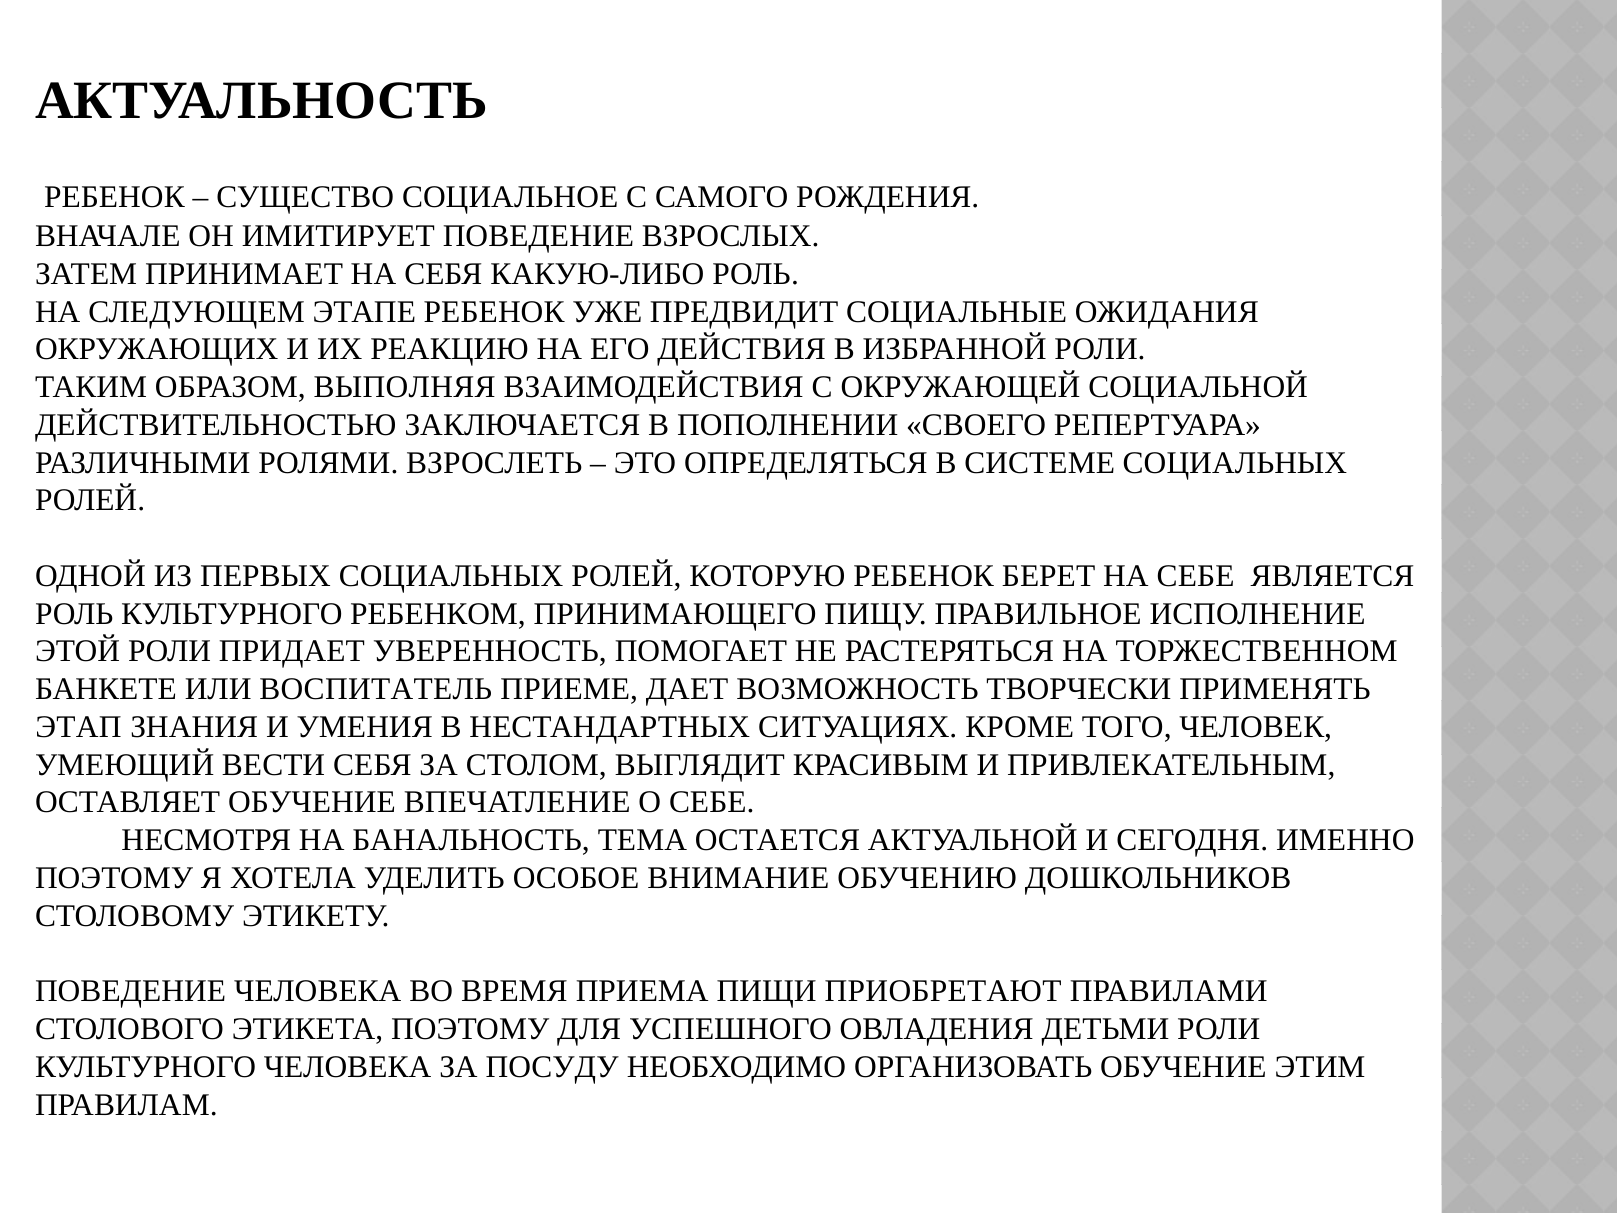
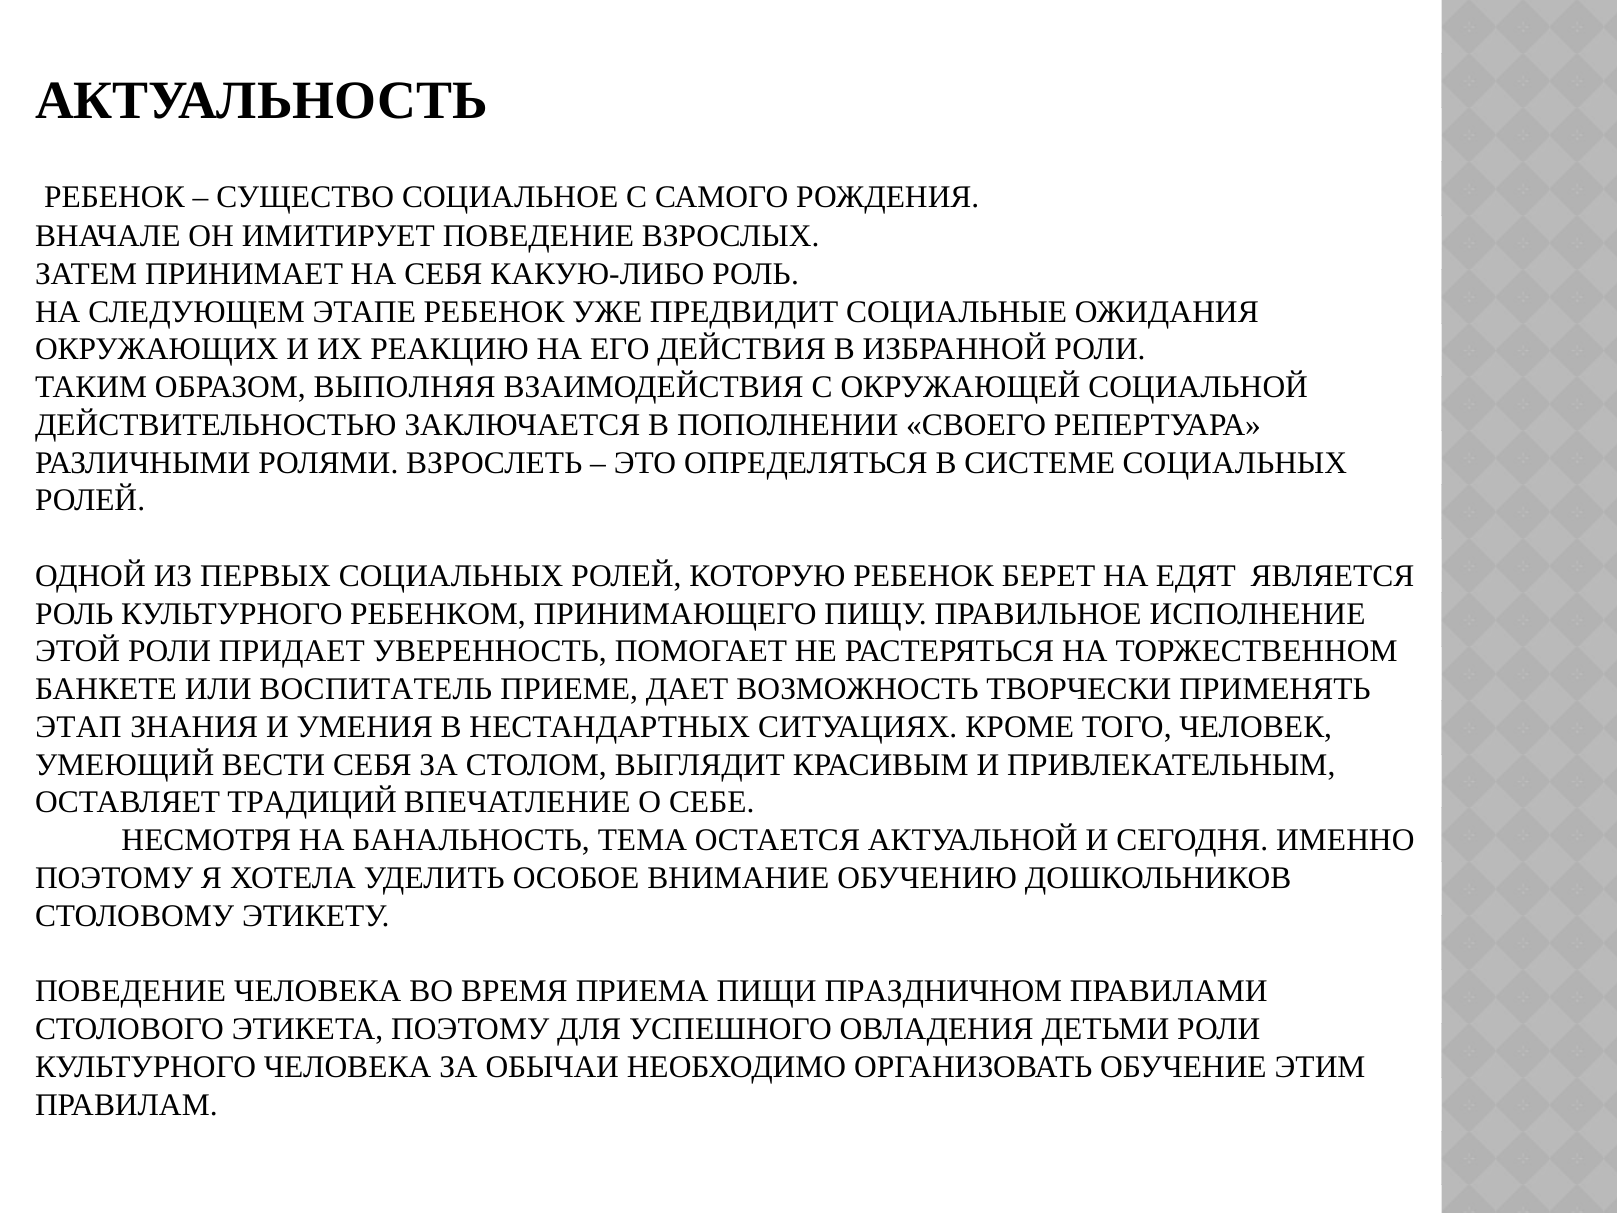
НА СЕБЕ: СЕБЕ -> ЕДЯТ
ОСТАВЛЯЕТ ОБУЧЕНИЕ: ОБУЧЕНИЕ -> ТРАДИЦИЙ
ПРИОБРЕТАЮТ: ПРИОБРЕТАЮТ -> ПРАЗДНИЧНОМ
ПОСУДУ: ПОСУДУ -> ОБЫЧАИ
